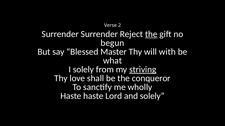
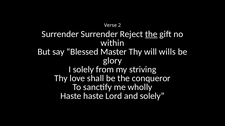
begun: begun -> within
with: with -> wills
what: what -> glory
striving underline: present -> none
